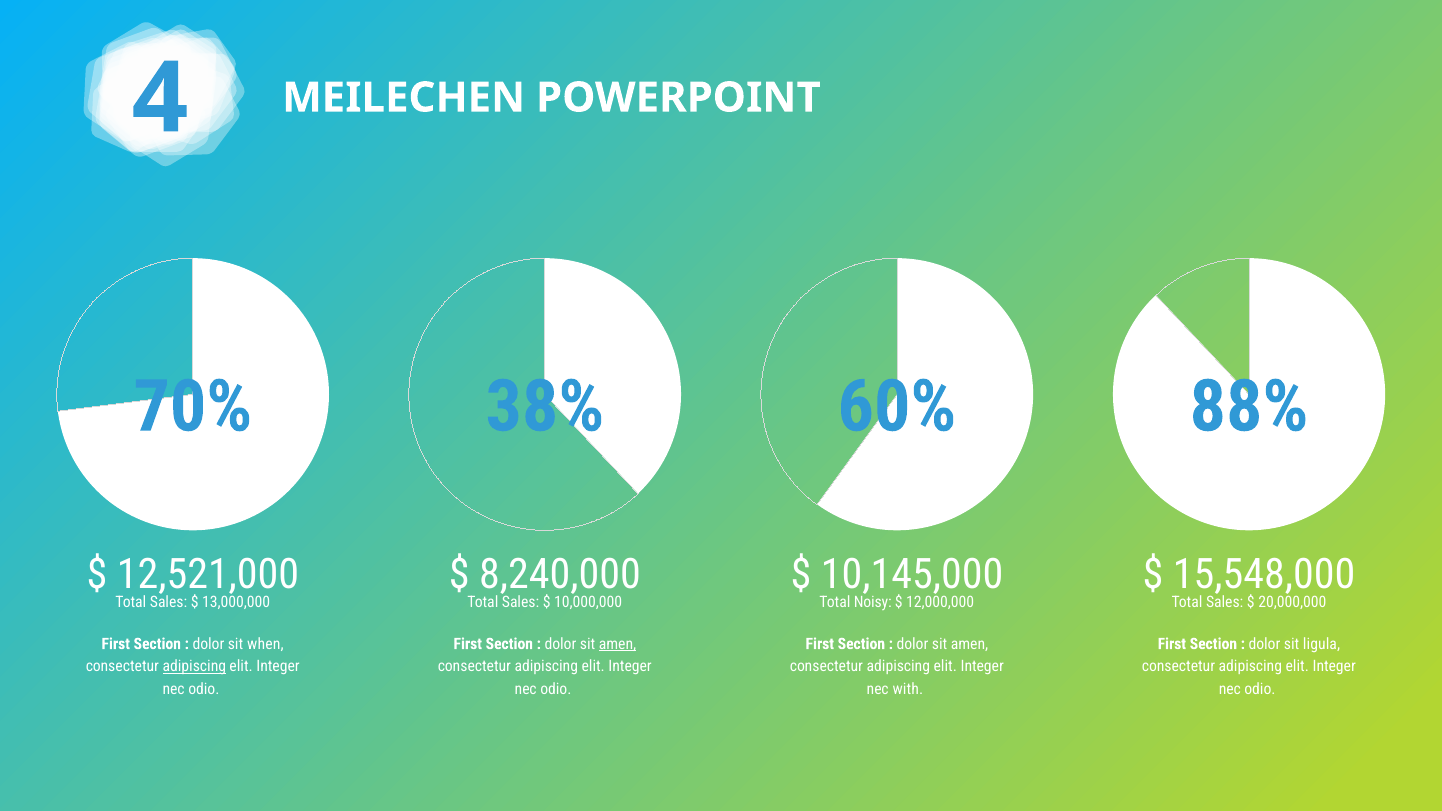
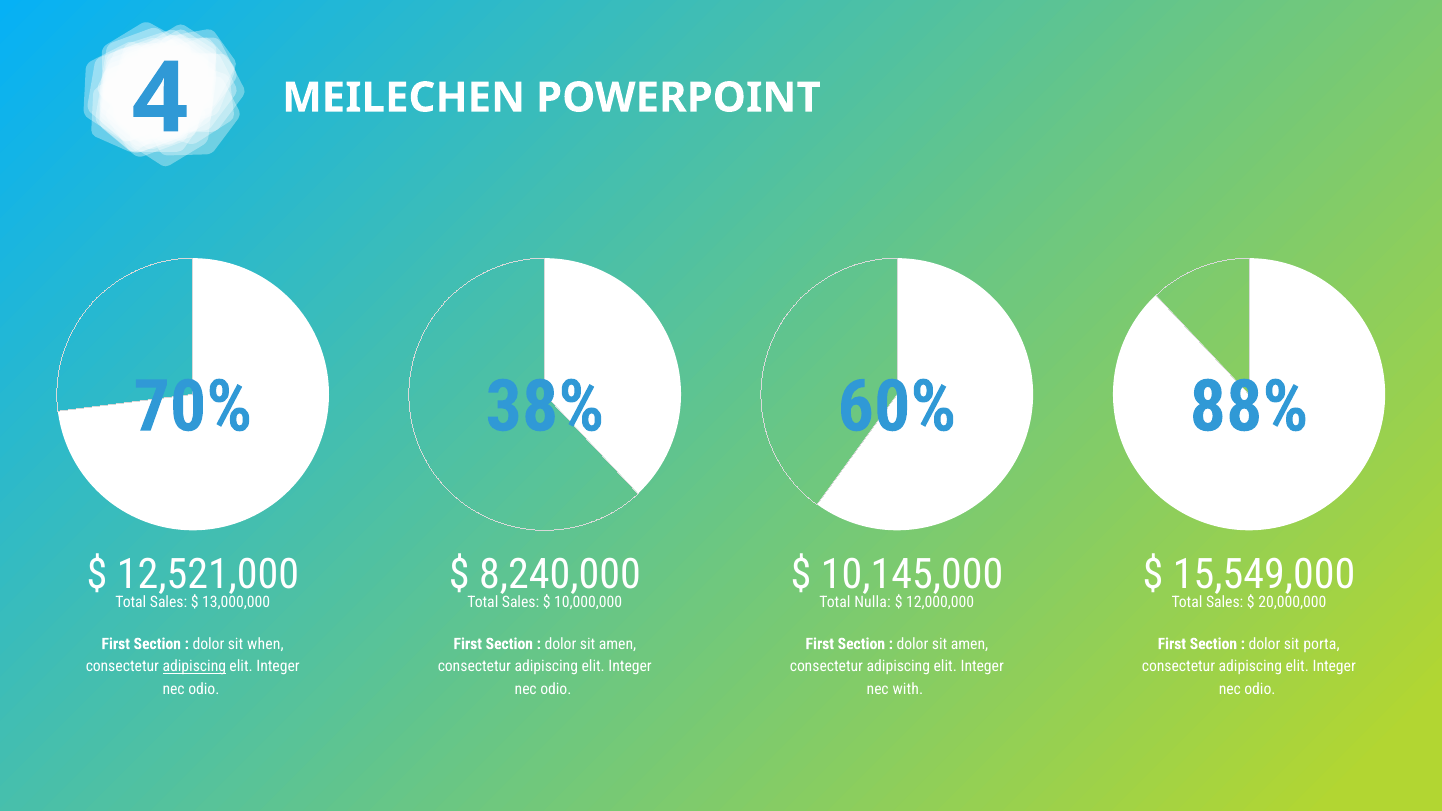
15,548,000: 15,548,000 -> 15,549,000
Noisy: Noisy -> Nulla
amen at (618, 644) underline: present -> none
ligula: ligula -> porta
